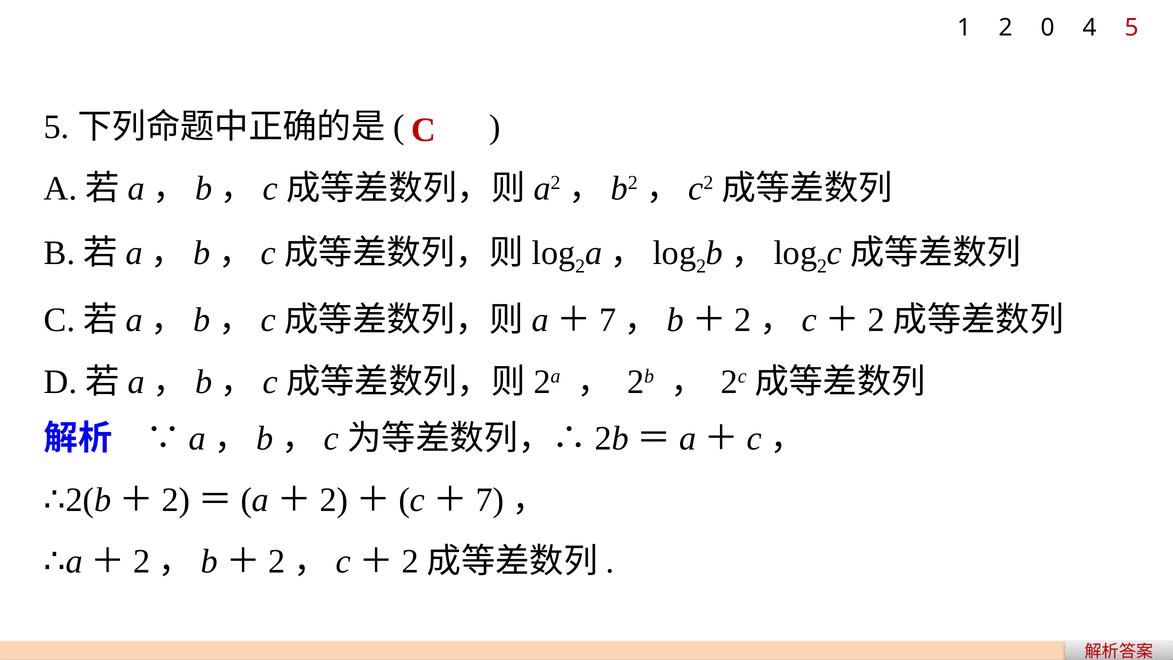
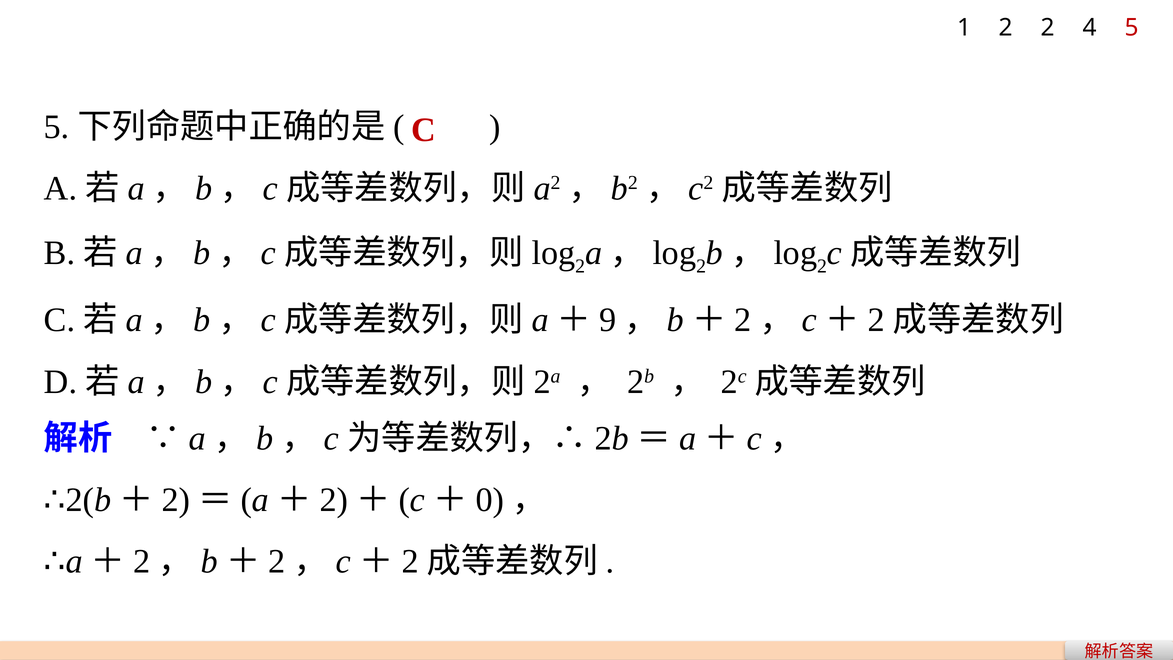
2 0: 0 -> 2
7 at (608, 320): 7 -> 9
7 at (490, 500): 7 -> 0
